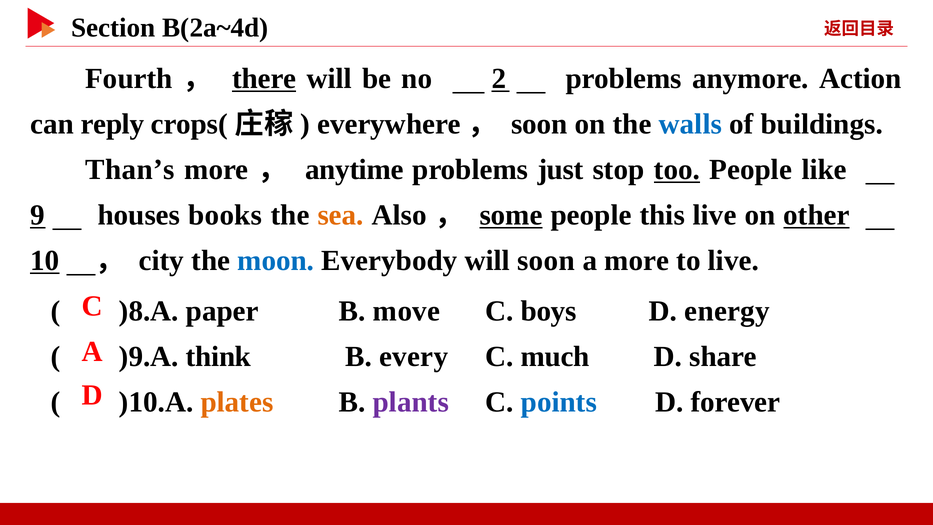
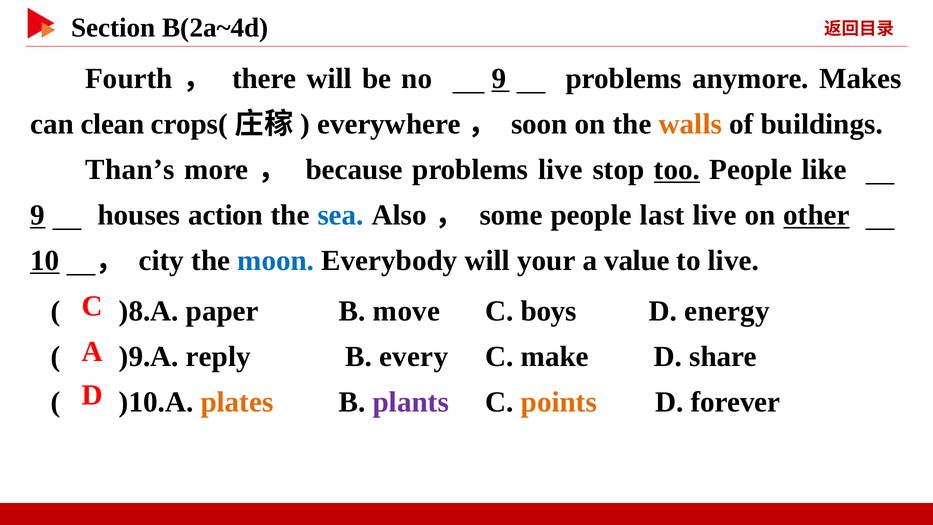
there underline: present -> none
no 2: 2 -> 9
Action: Action -> Makes
reply: reply -> clean
walls colour: blue -> orange
anytime: anytime -> because
problems just: just -> live
books: books -> action
sea colour: orange -> blue
some underline: present -> none
this: this -> last
will soon: soon -> your
a more: more -> value
think: think -> reply
much: much -> make
points colour: blue -> orange
